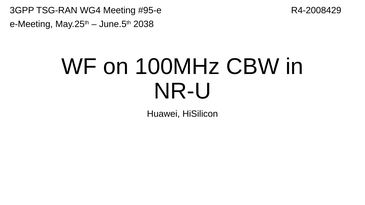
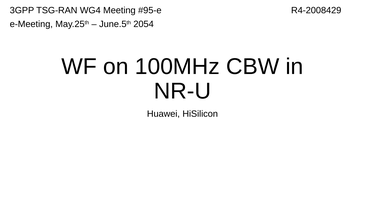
2038: 2038 -> 2054
